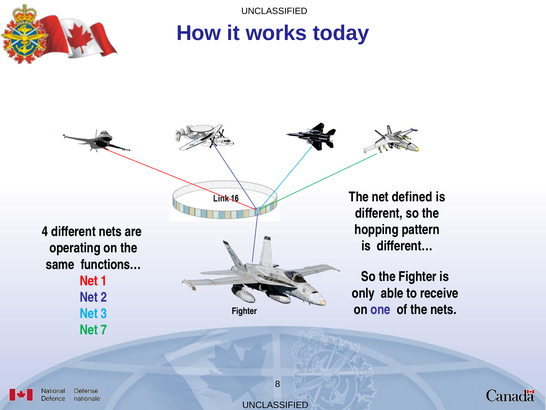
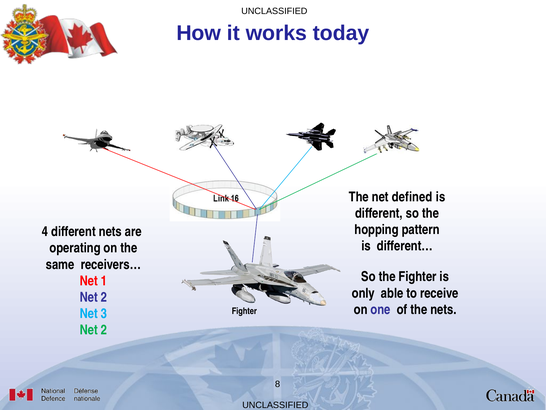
functions…: functions… -> receivers…
7 at (104, 330): 7 -> 2
